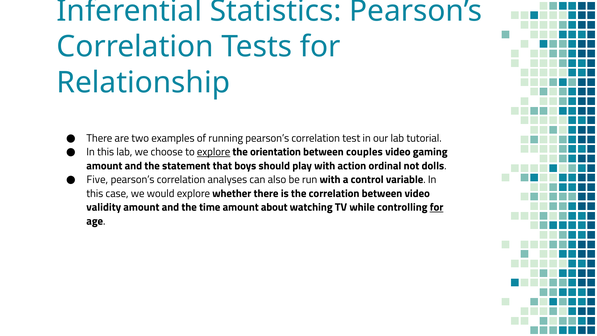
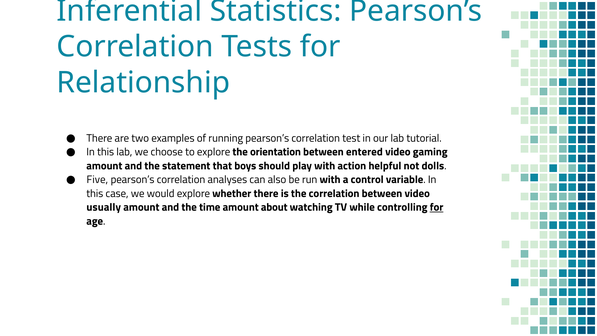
explore at (214, 152) underline: present -> none
couples: couples -> entered
ordinal: ordinal -> helpful
validity: validity -> usually
